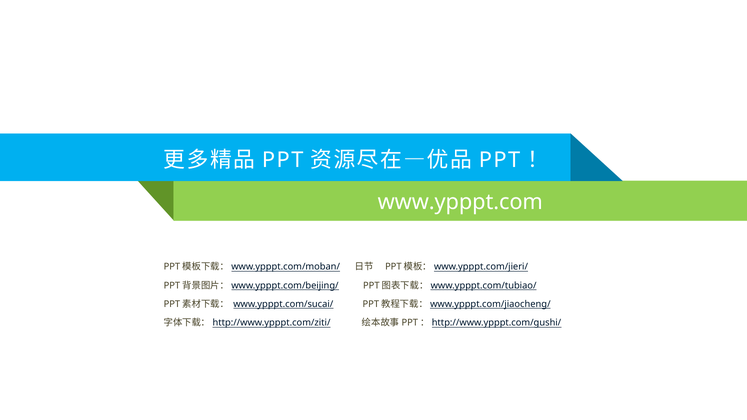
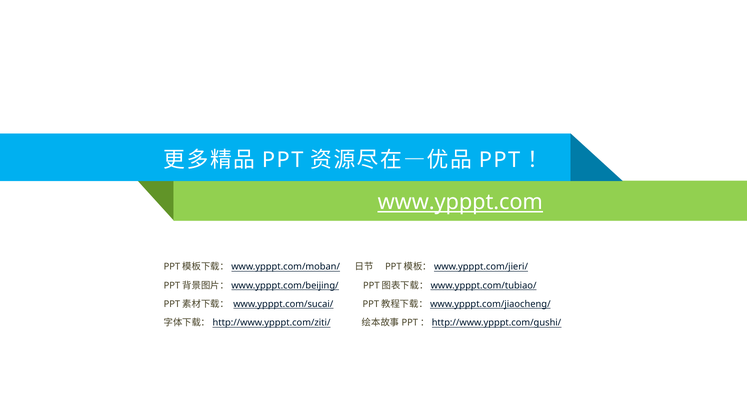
www.ypppt.com underline: none -> present
